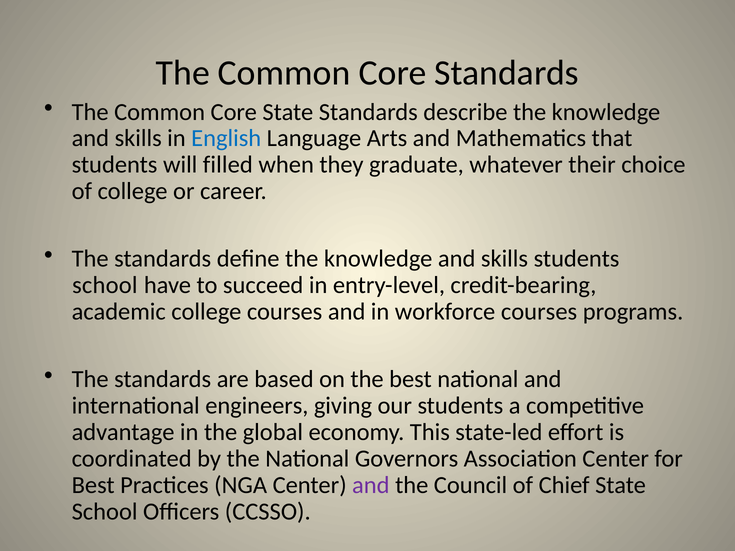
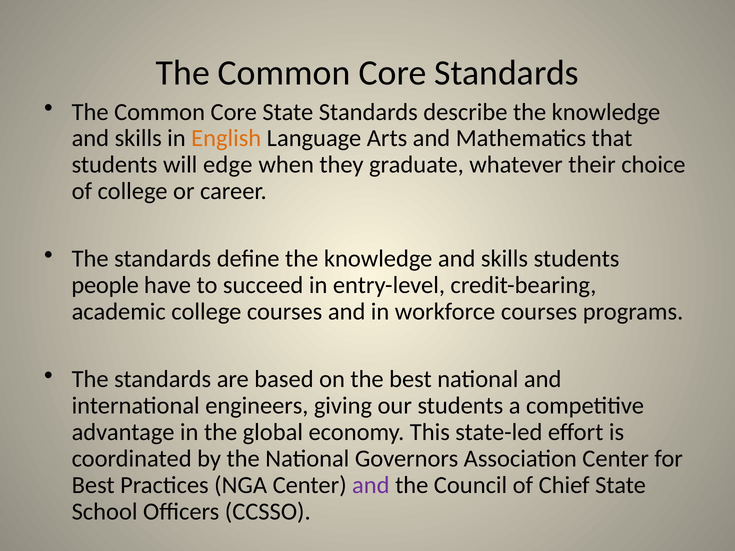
English colour: blue -> orange
filled: filled -> edge
school at (105, 285): school -> people
